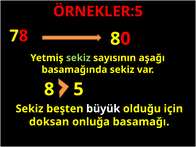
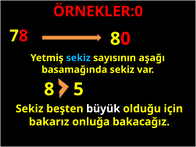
ÖRNEKLER:5: ÖRNEKLER:5 -> ÖRNEKLER:0
sekiz at (78, 58) colour: light green -> light blue
doksan: doksan -> bakarız
basamağı: basamağı -> bakacağız
